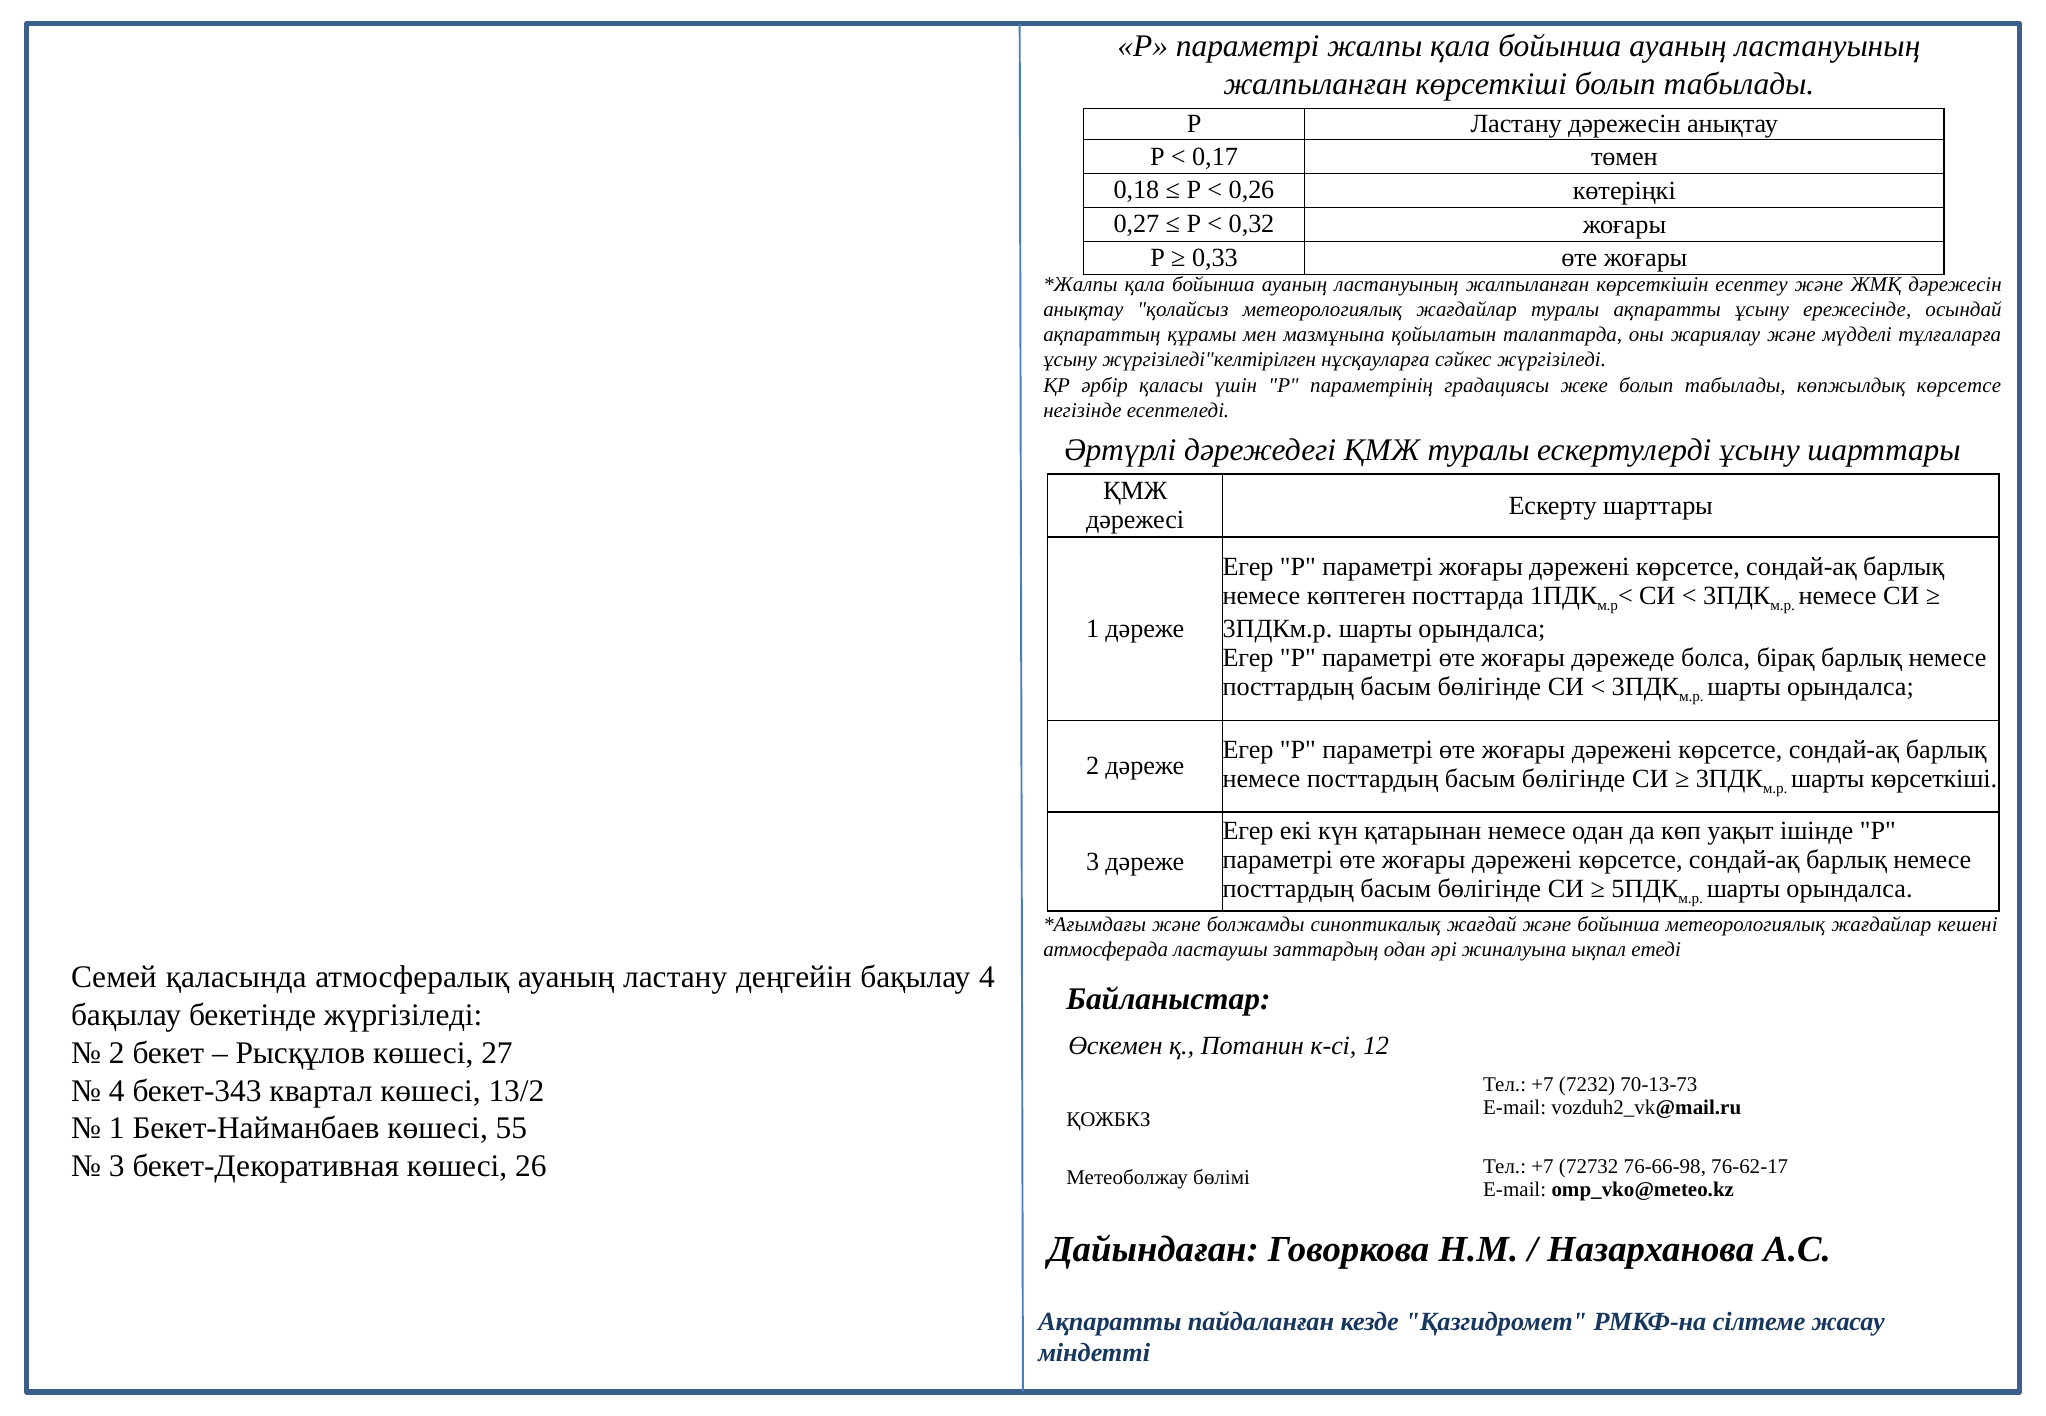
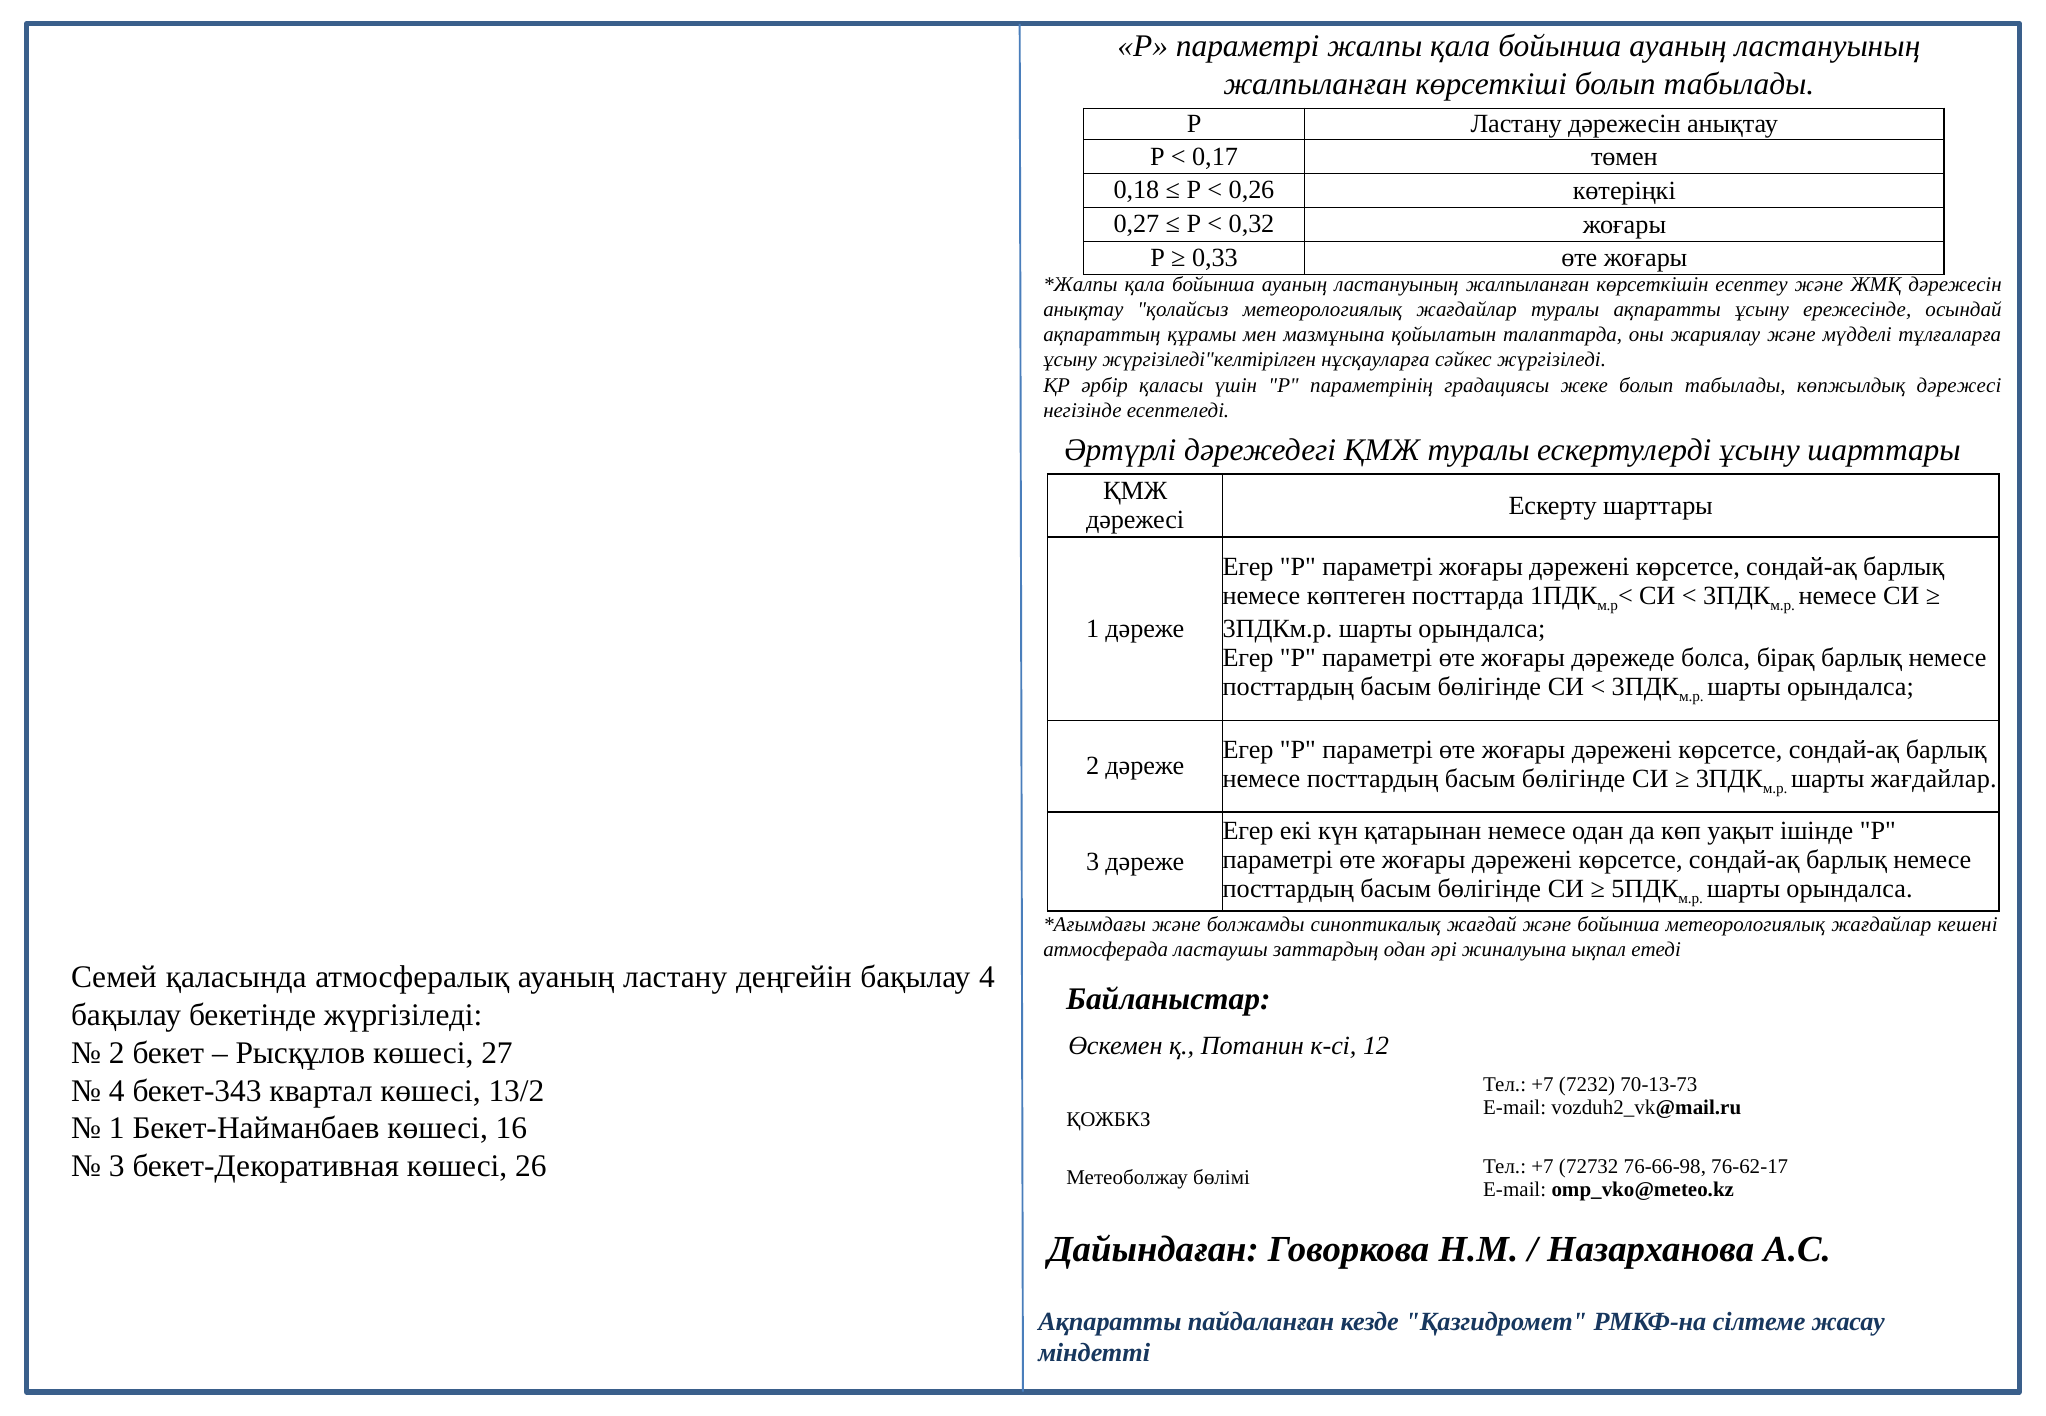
көпжылдық көрсетсе: көрсетсе -> дәрежесі
шарты көрсеткіші: көрсеткіші -> жағдайлар
55: 55 -> 16
